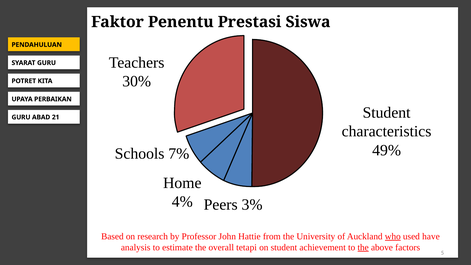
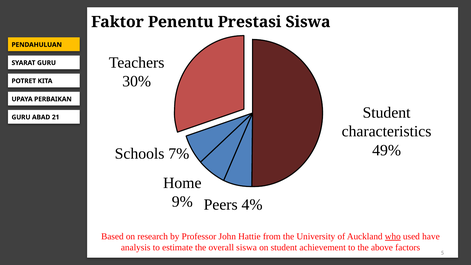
4%: 4% -> 9%
3%: 3% -> 4%
overall tetapi: tetapi -> siswa
the at (363, 247) underline: present -> none
